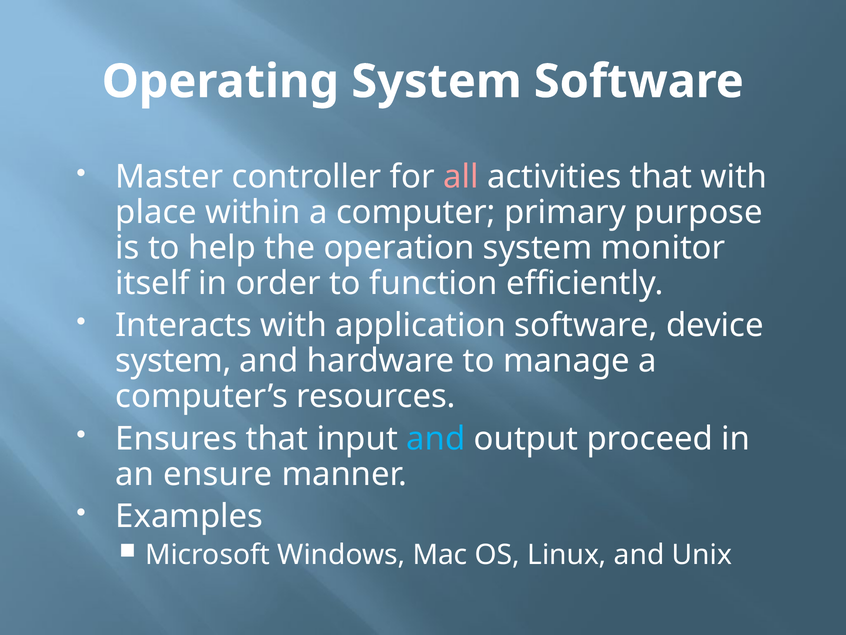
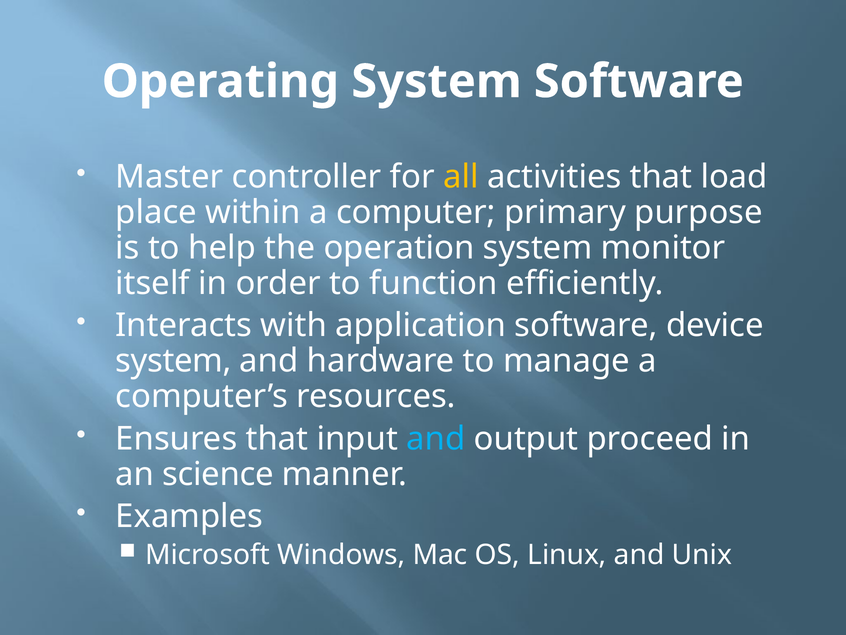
all colour: pink -> yellow
that with: with -> load
ensure: ensure -> science
